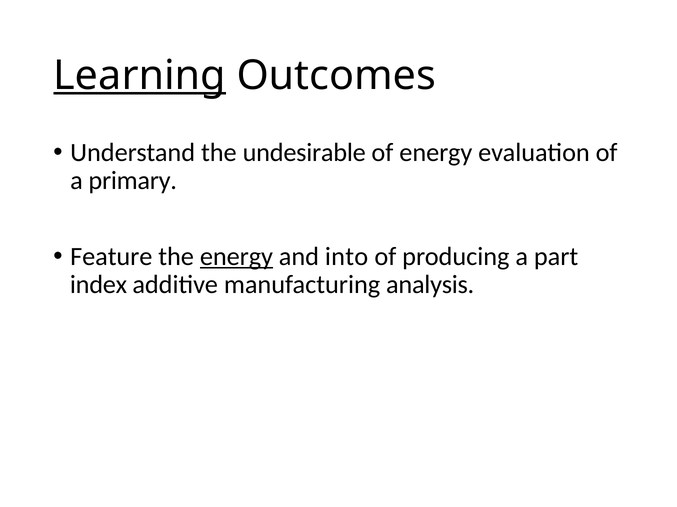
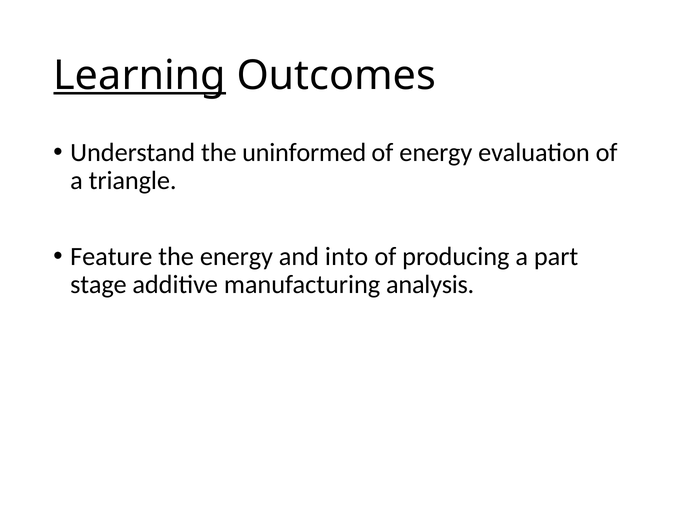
undesirable: undesirable -> uninformed
primary: primary -> triangle
energy at (236, 257) underline: present -> none
index: index -> stage
